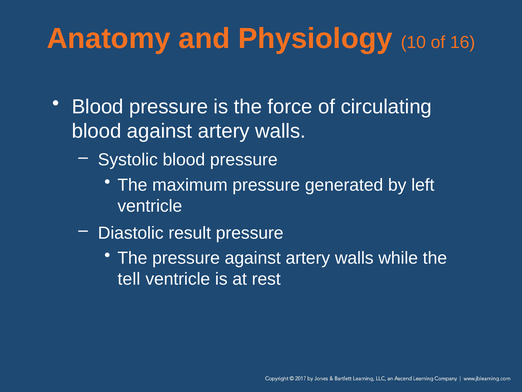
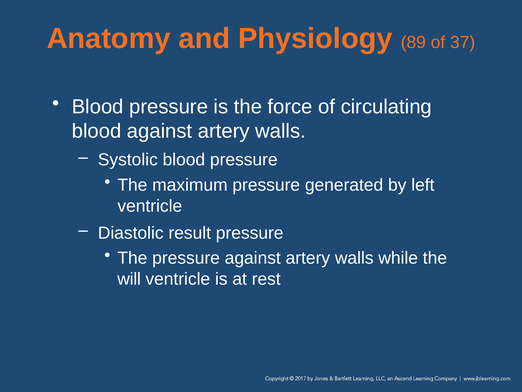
10: 10 -> 89
16: 16 -> 37
tell: tell -> will
